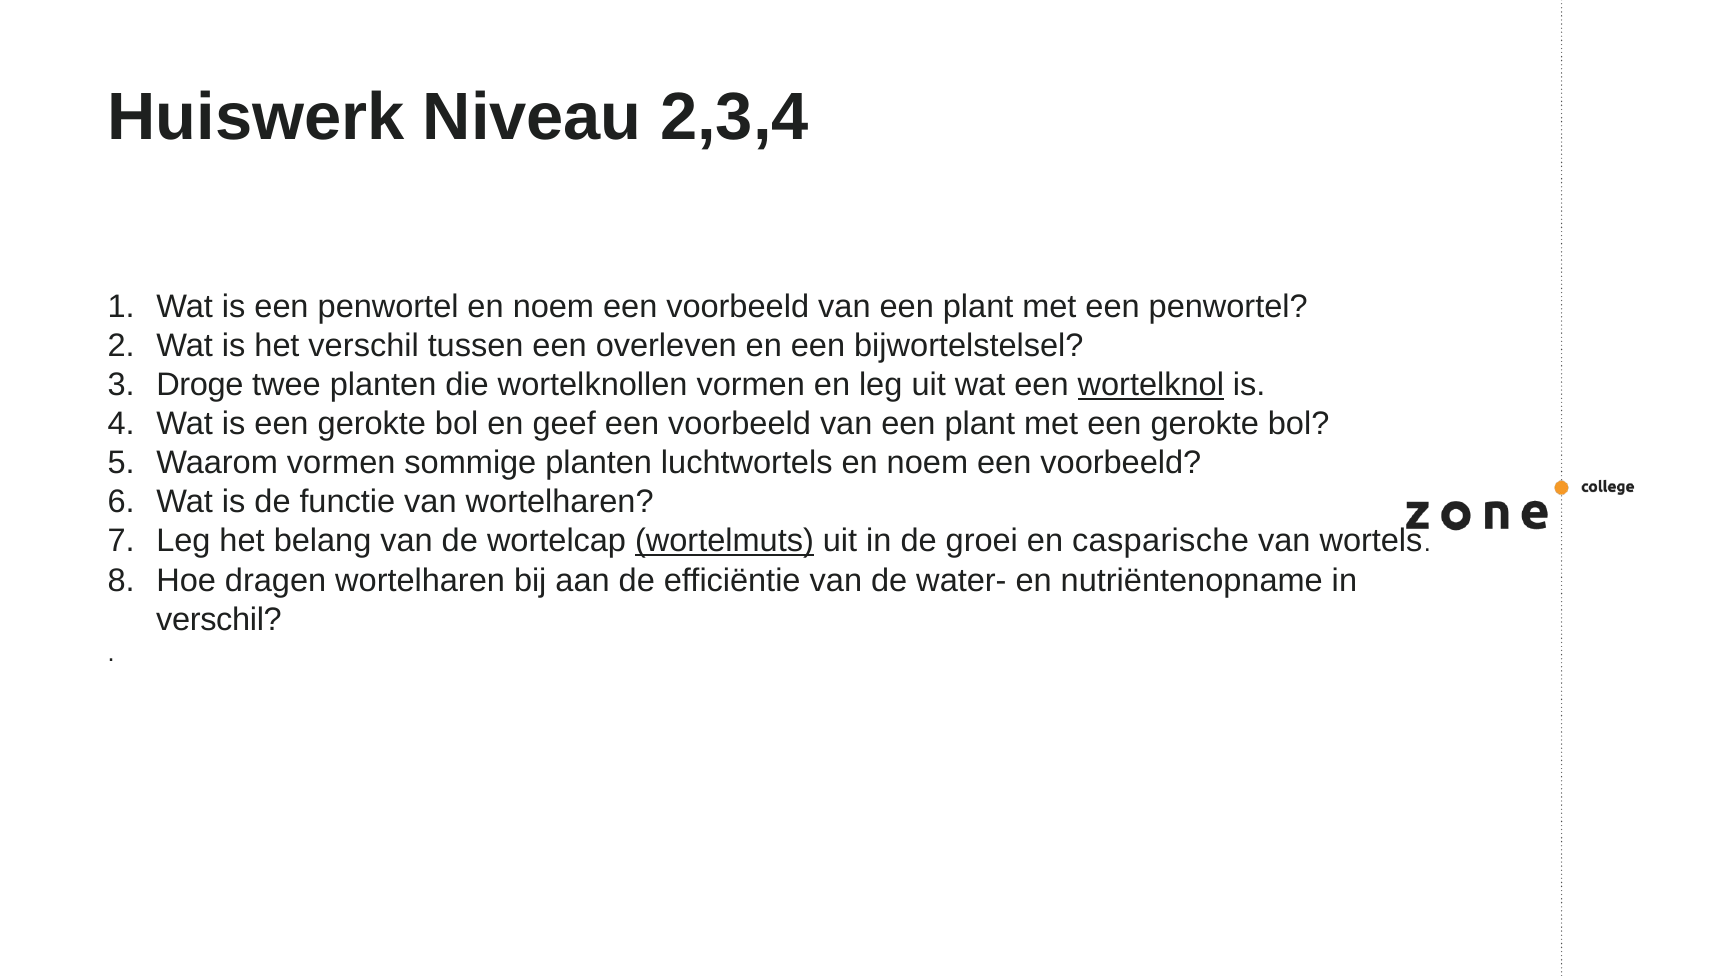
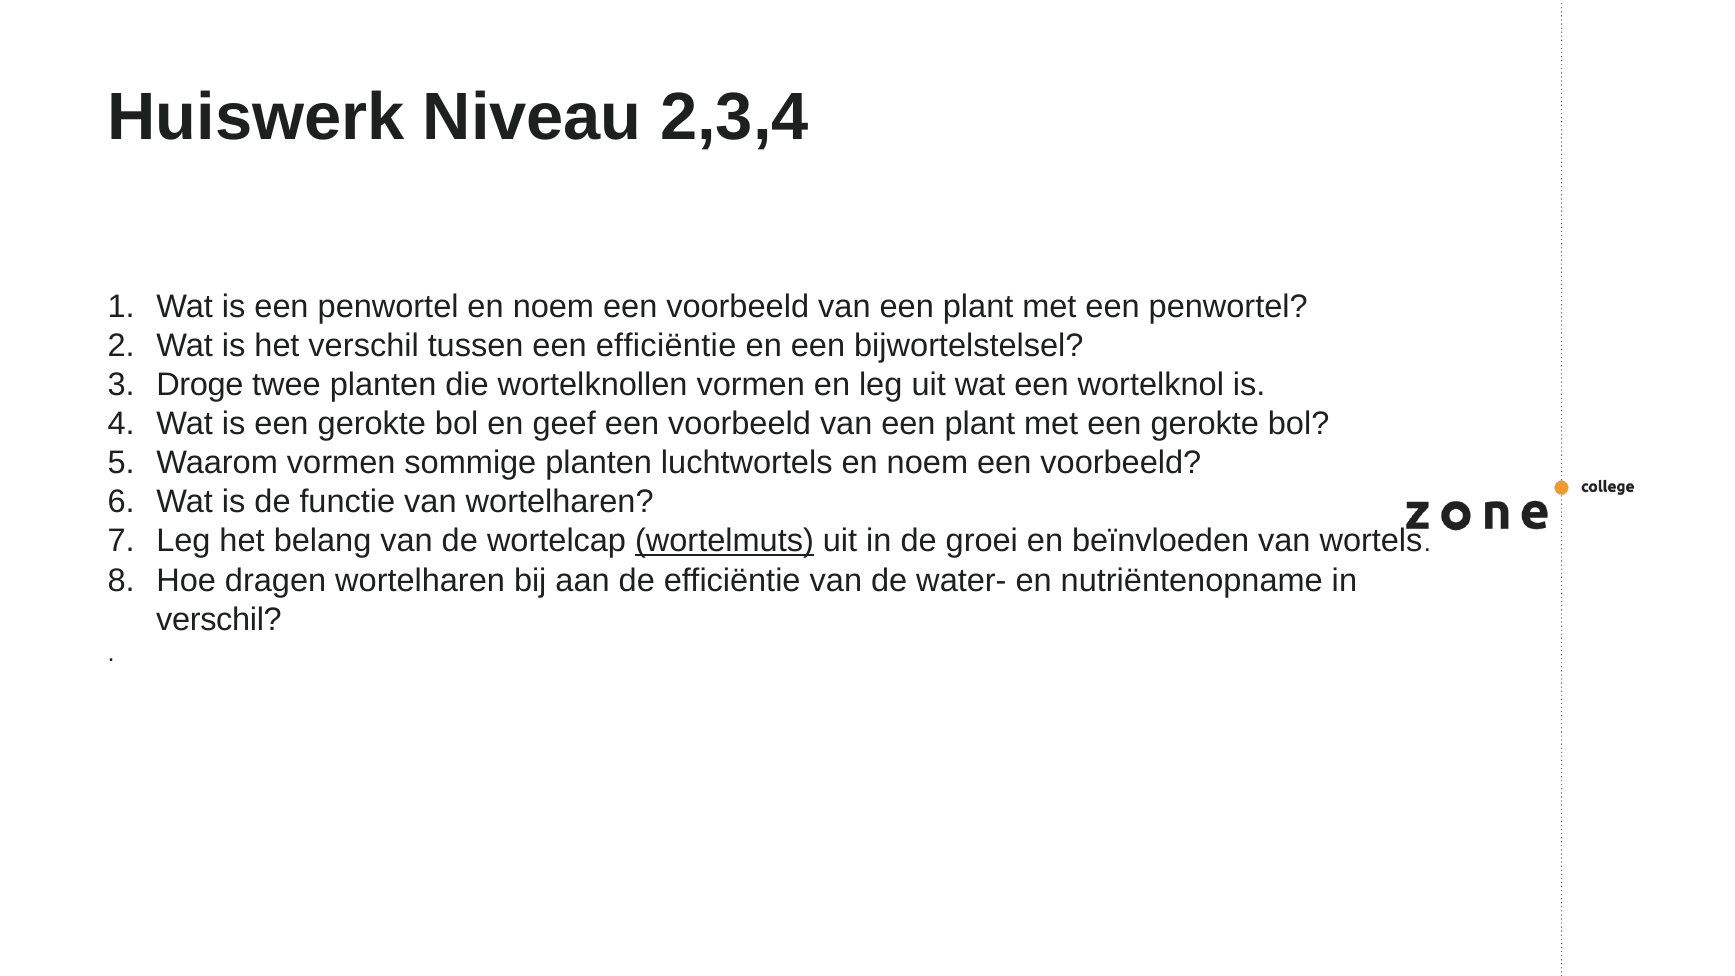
een overleven: overleven -> efficiëntie
wortelknol underline: present -> none
casparische: casparische -> beïnvloeden
